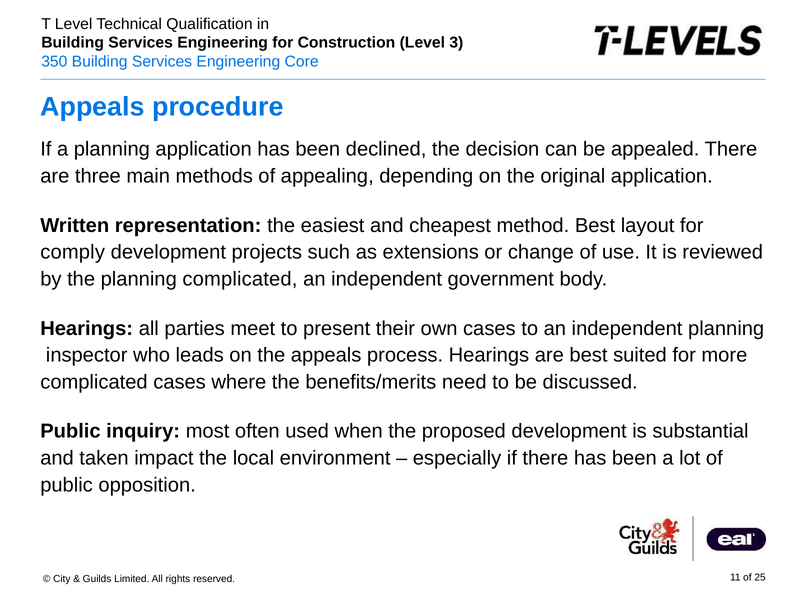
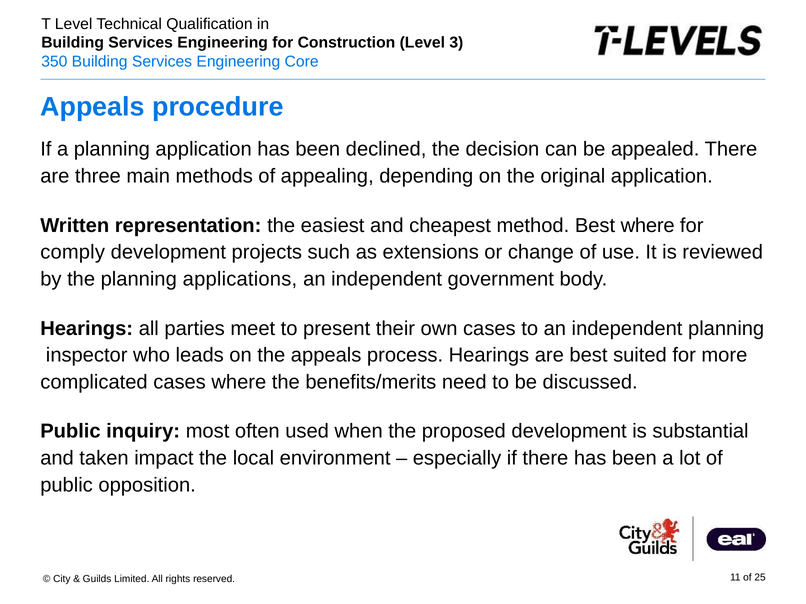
Best layout: layout -> where
planning complicated: complicated -> applications
